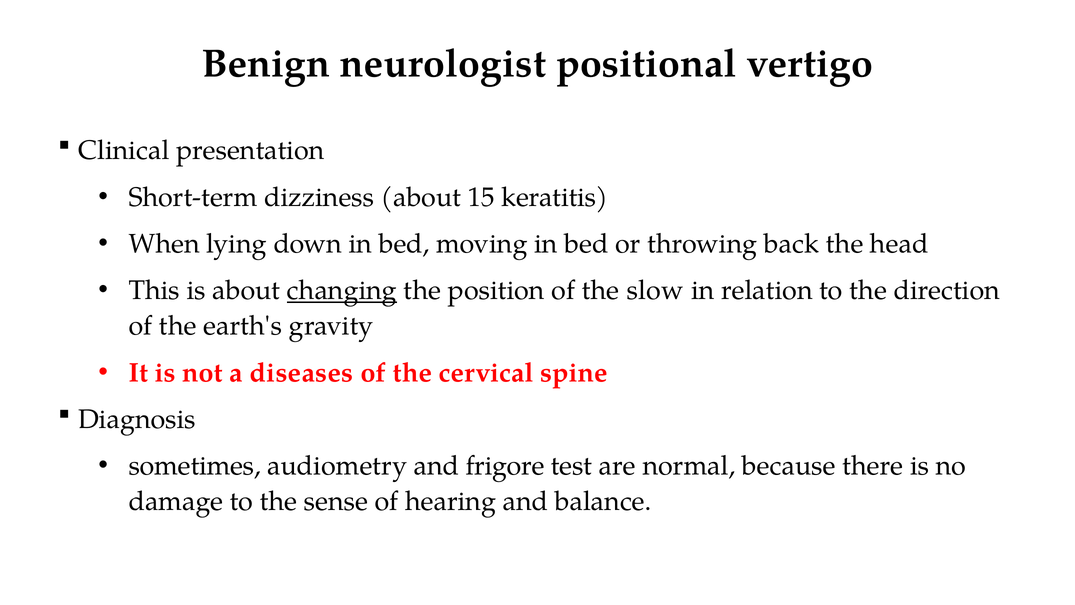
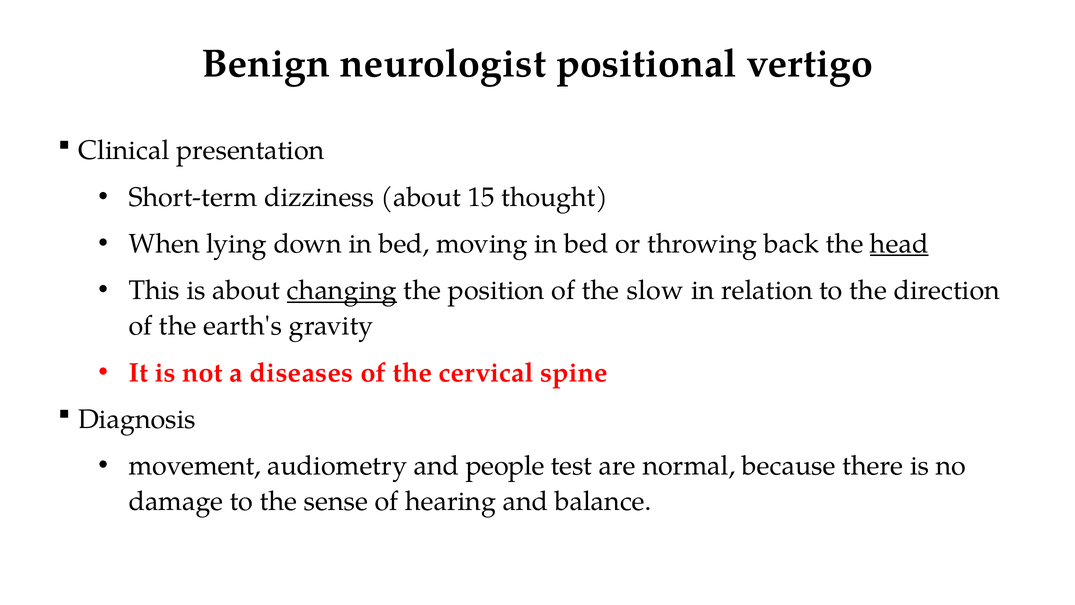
keratitis: keratitis -> thought
head underline: none -> present
sometimes: sometimes -> movement
frigore: frigore -> people
